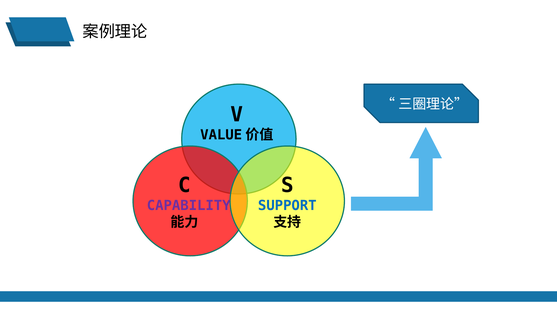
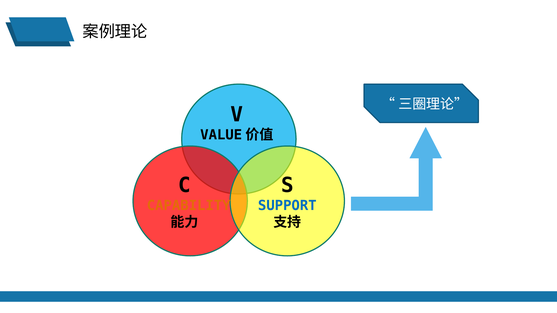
CAPABILITY colour: purple -> orange
